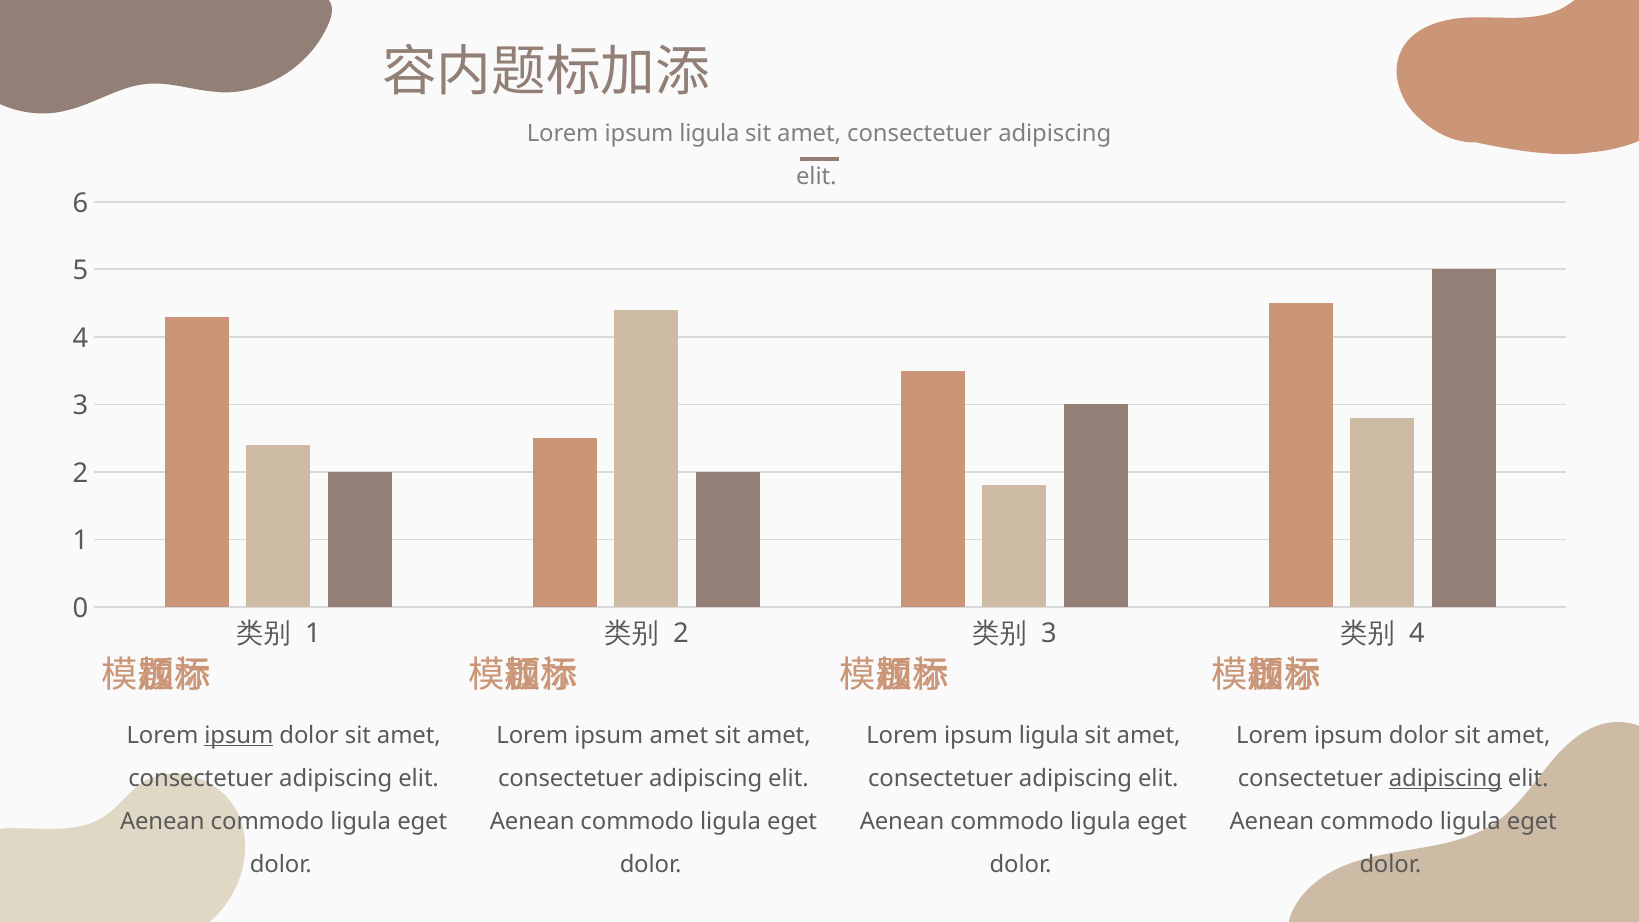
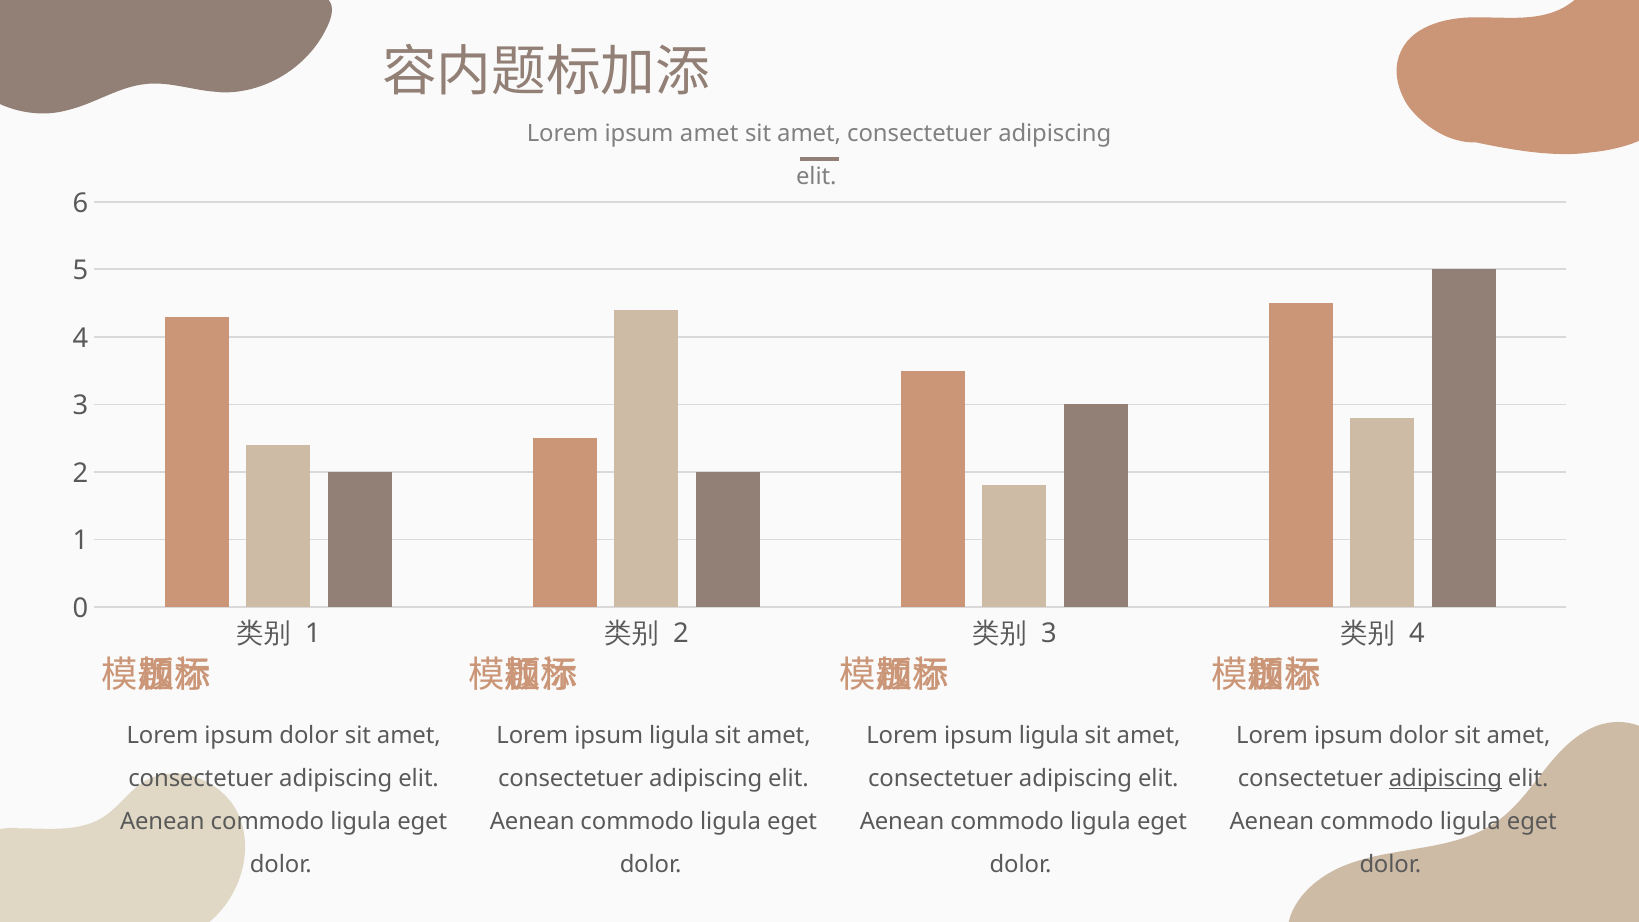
ligula at (709, 134): ligula -> amet
ipsum at (239, 735) underline: present -> none
amet at (679, 735): amet -> ligula
